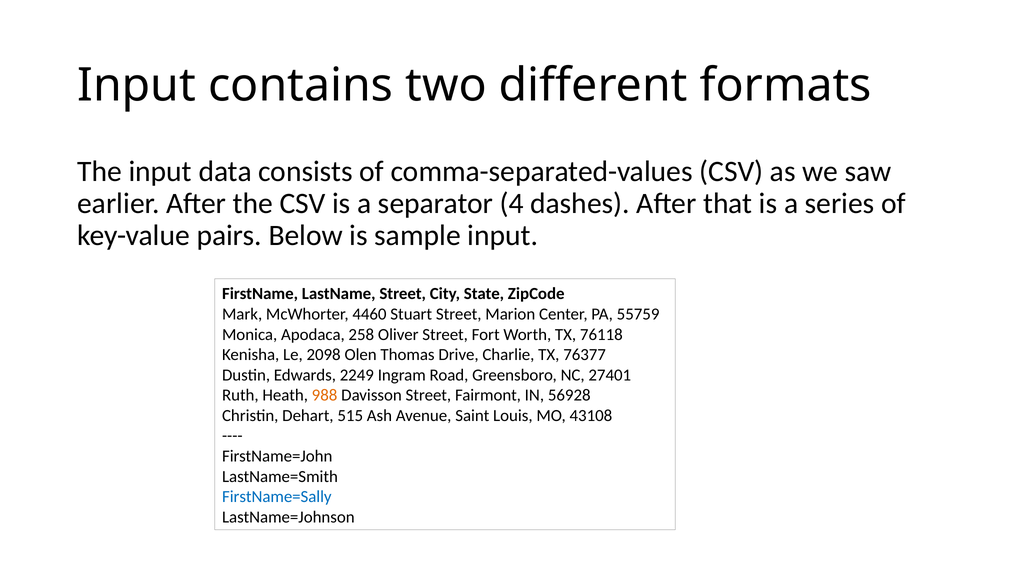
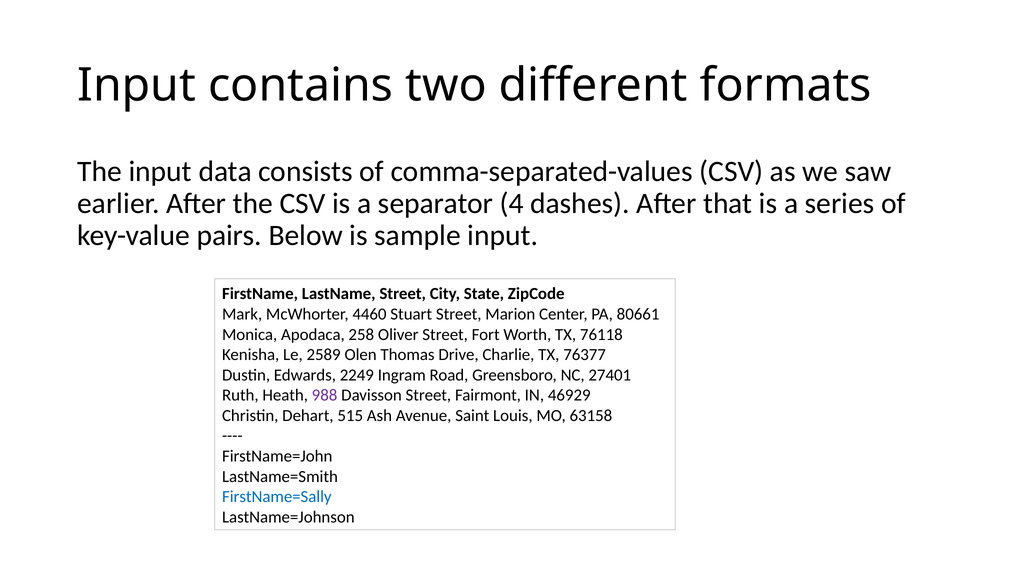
55759: 55759 -> 80661
2098: 2098 -> 2589
988 colour: orange -> purple
56928: 56928 -> 46929
43108: 43108 -> 63158
